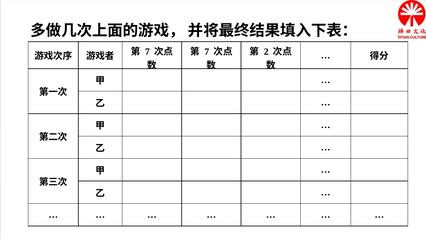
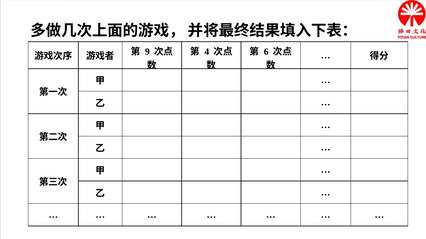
7 at (207, 52): 7 -> 4
2: 2 -> 6
7 at (147, 52): 7 -> 9
